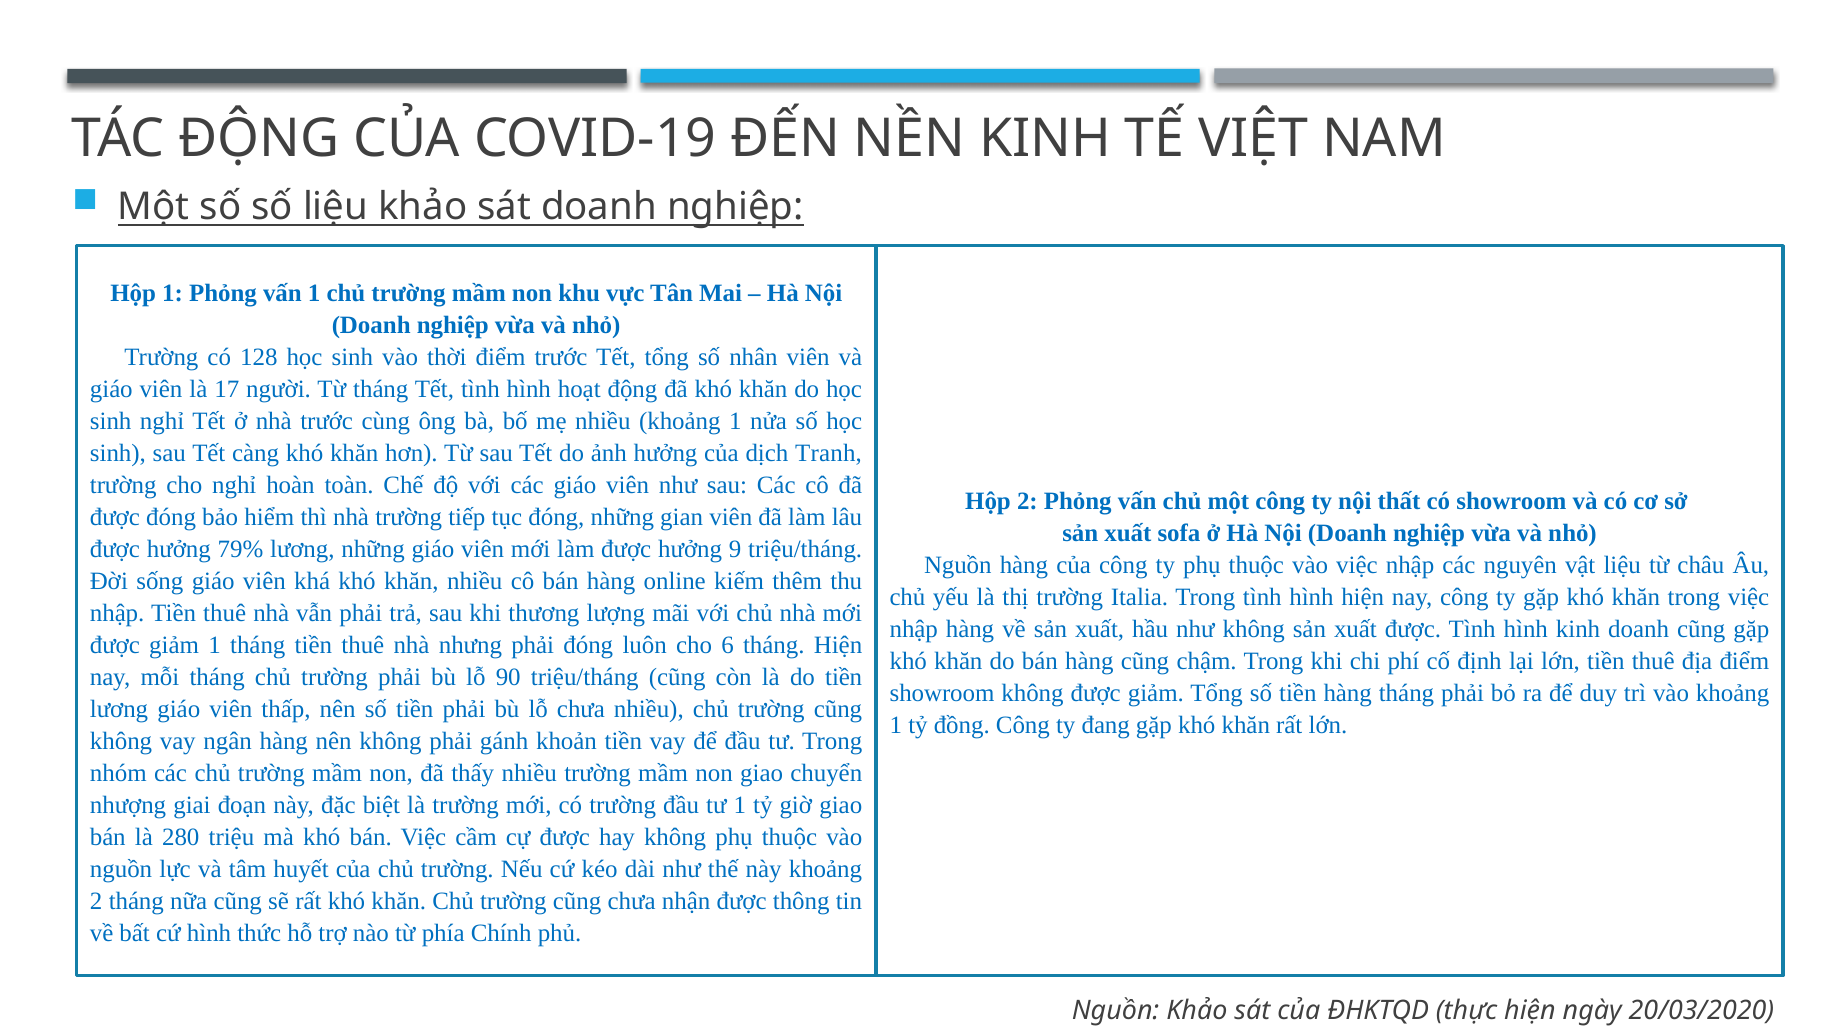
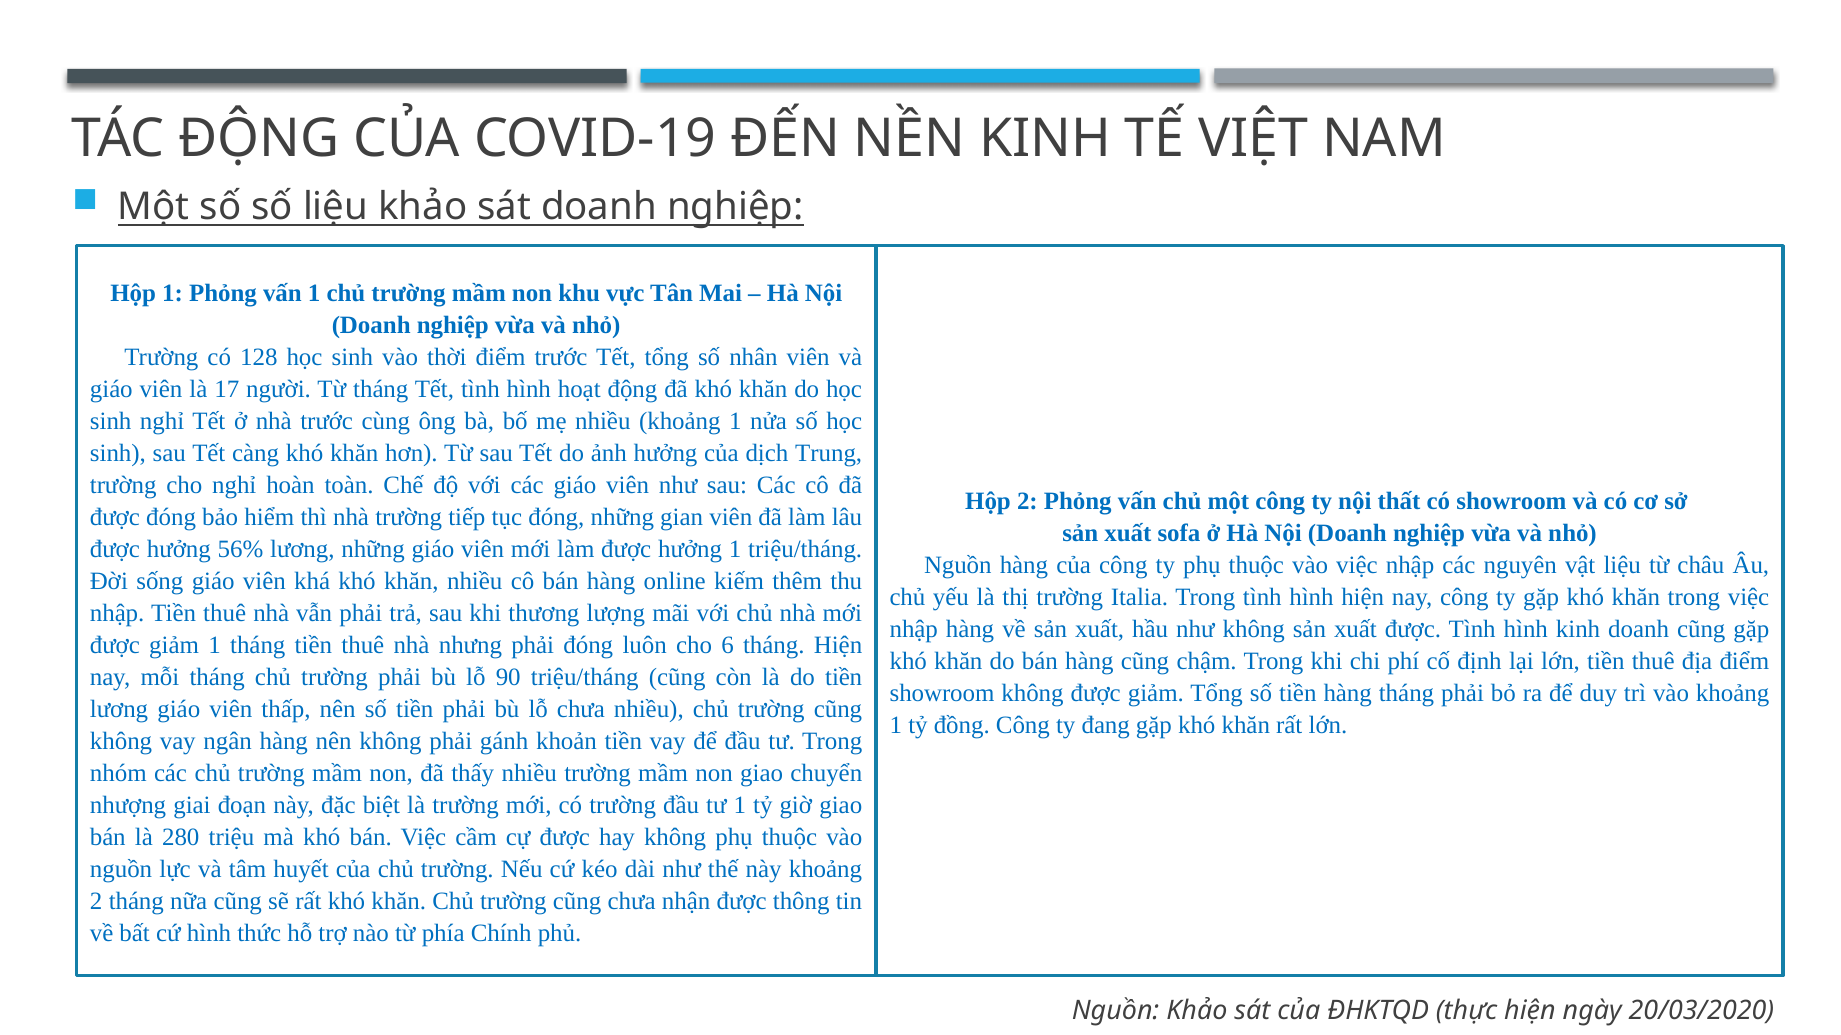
Tranh: Tranh -> Trung
79%: 79% -> 56%
hưởng 9: 9 -> 1
